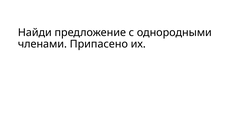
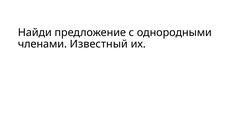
Припасено: Припасено -> Известный
